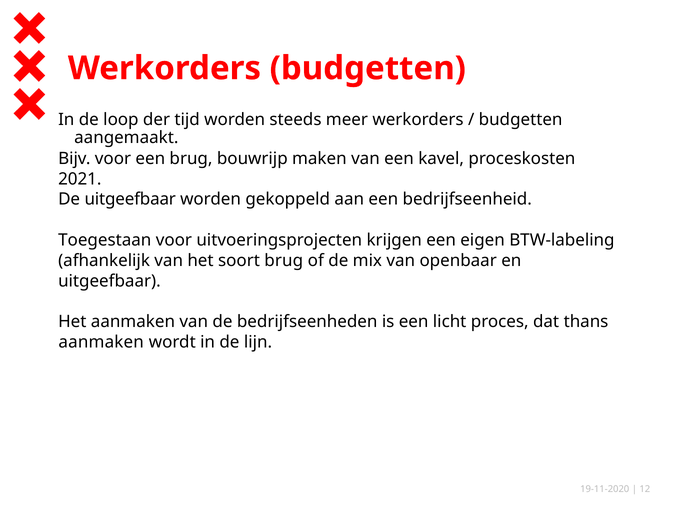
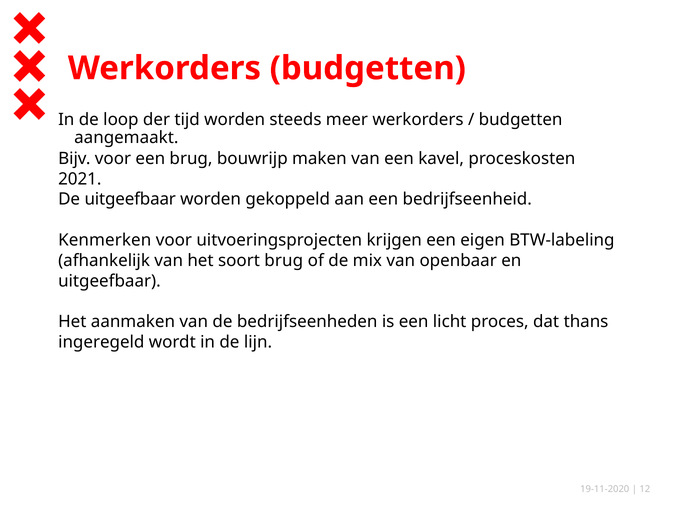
Toegestaan: Toegestaan -> Kenmerken
aanmaken at (101, 342): aanmaken -> ingeregeld
